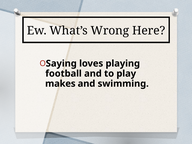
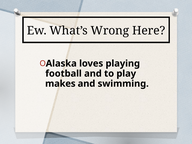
Saying: Saying -> Alaska
